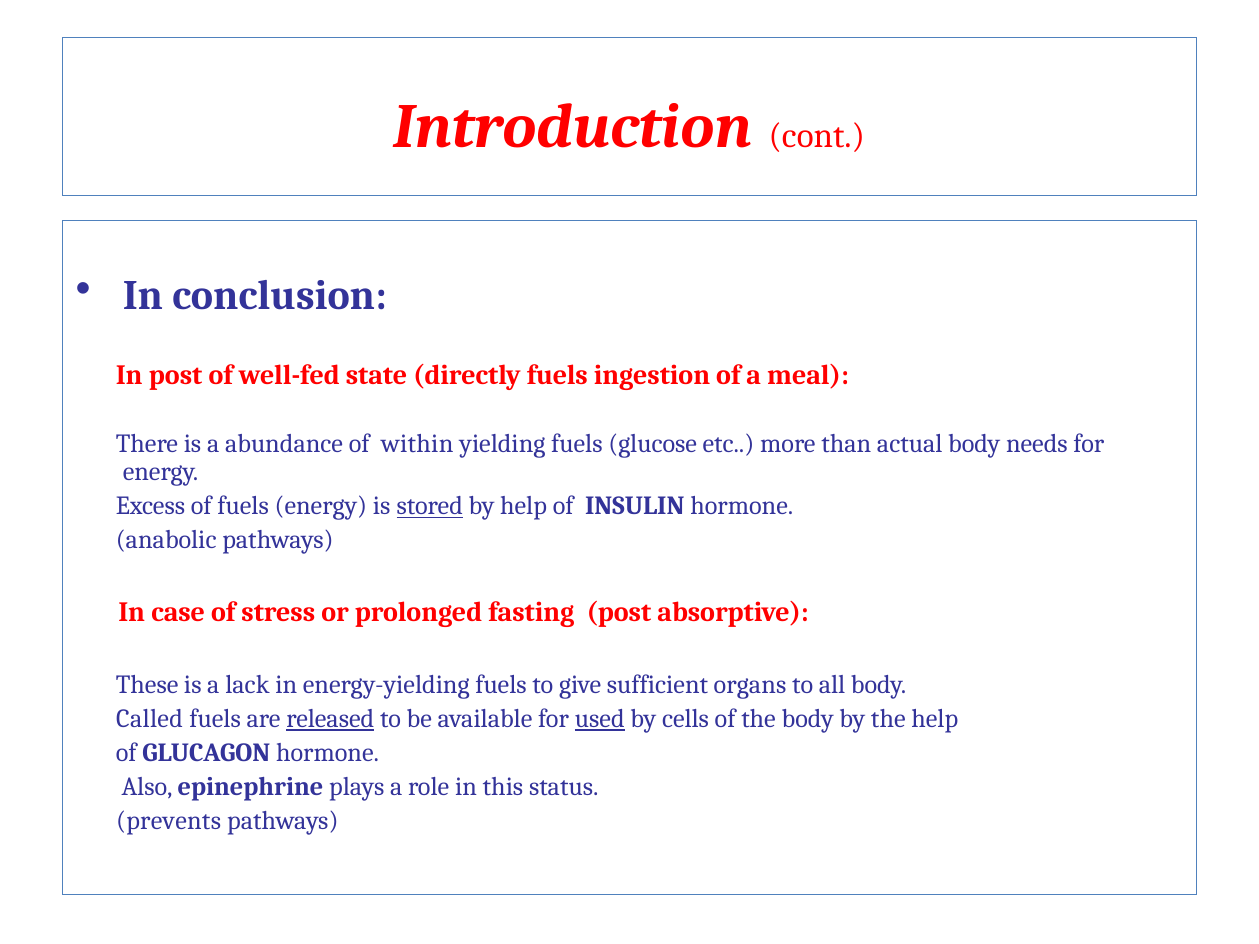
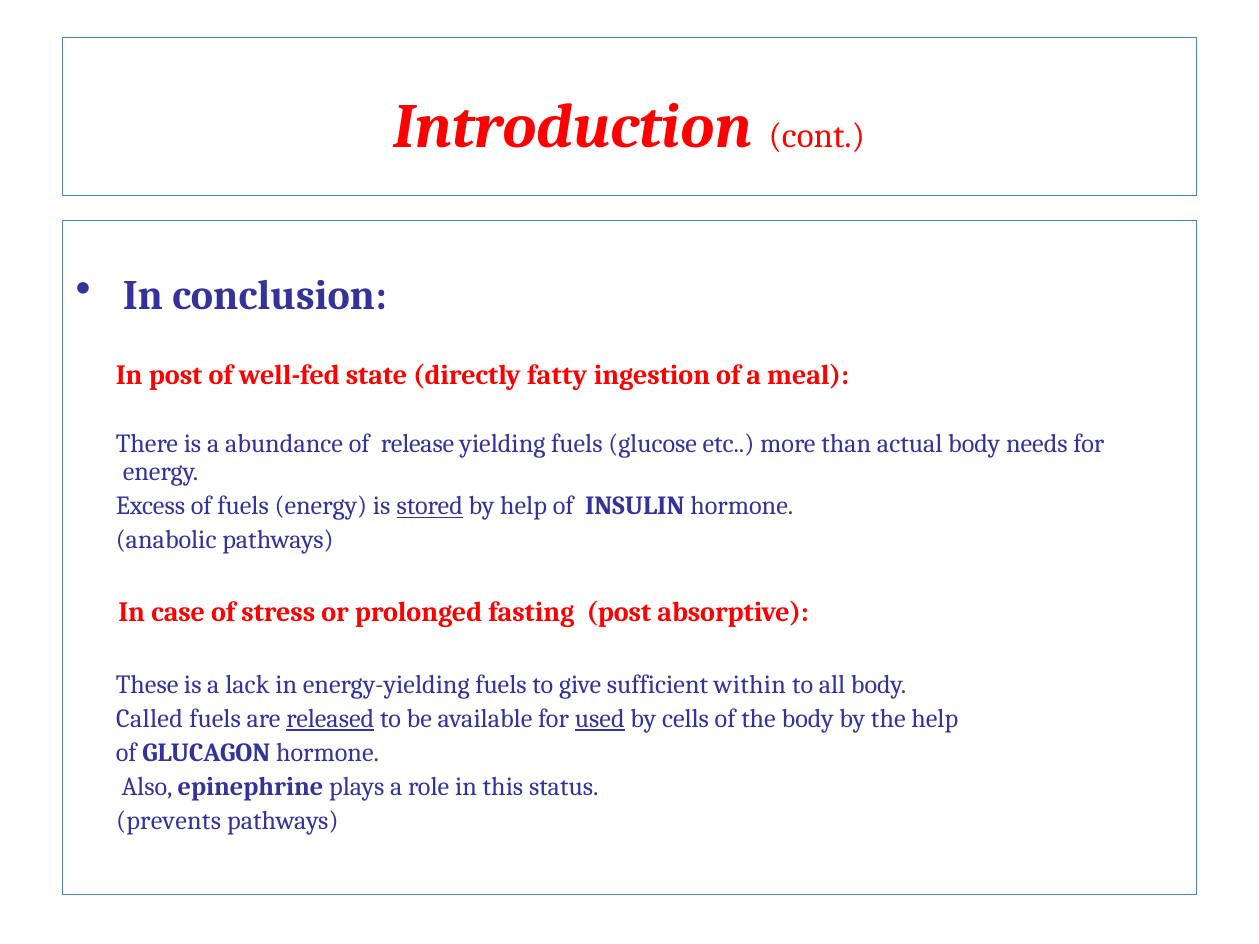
directly fuels: fuels -> fatty
within: within -> release
organs: organs -> within
